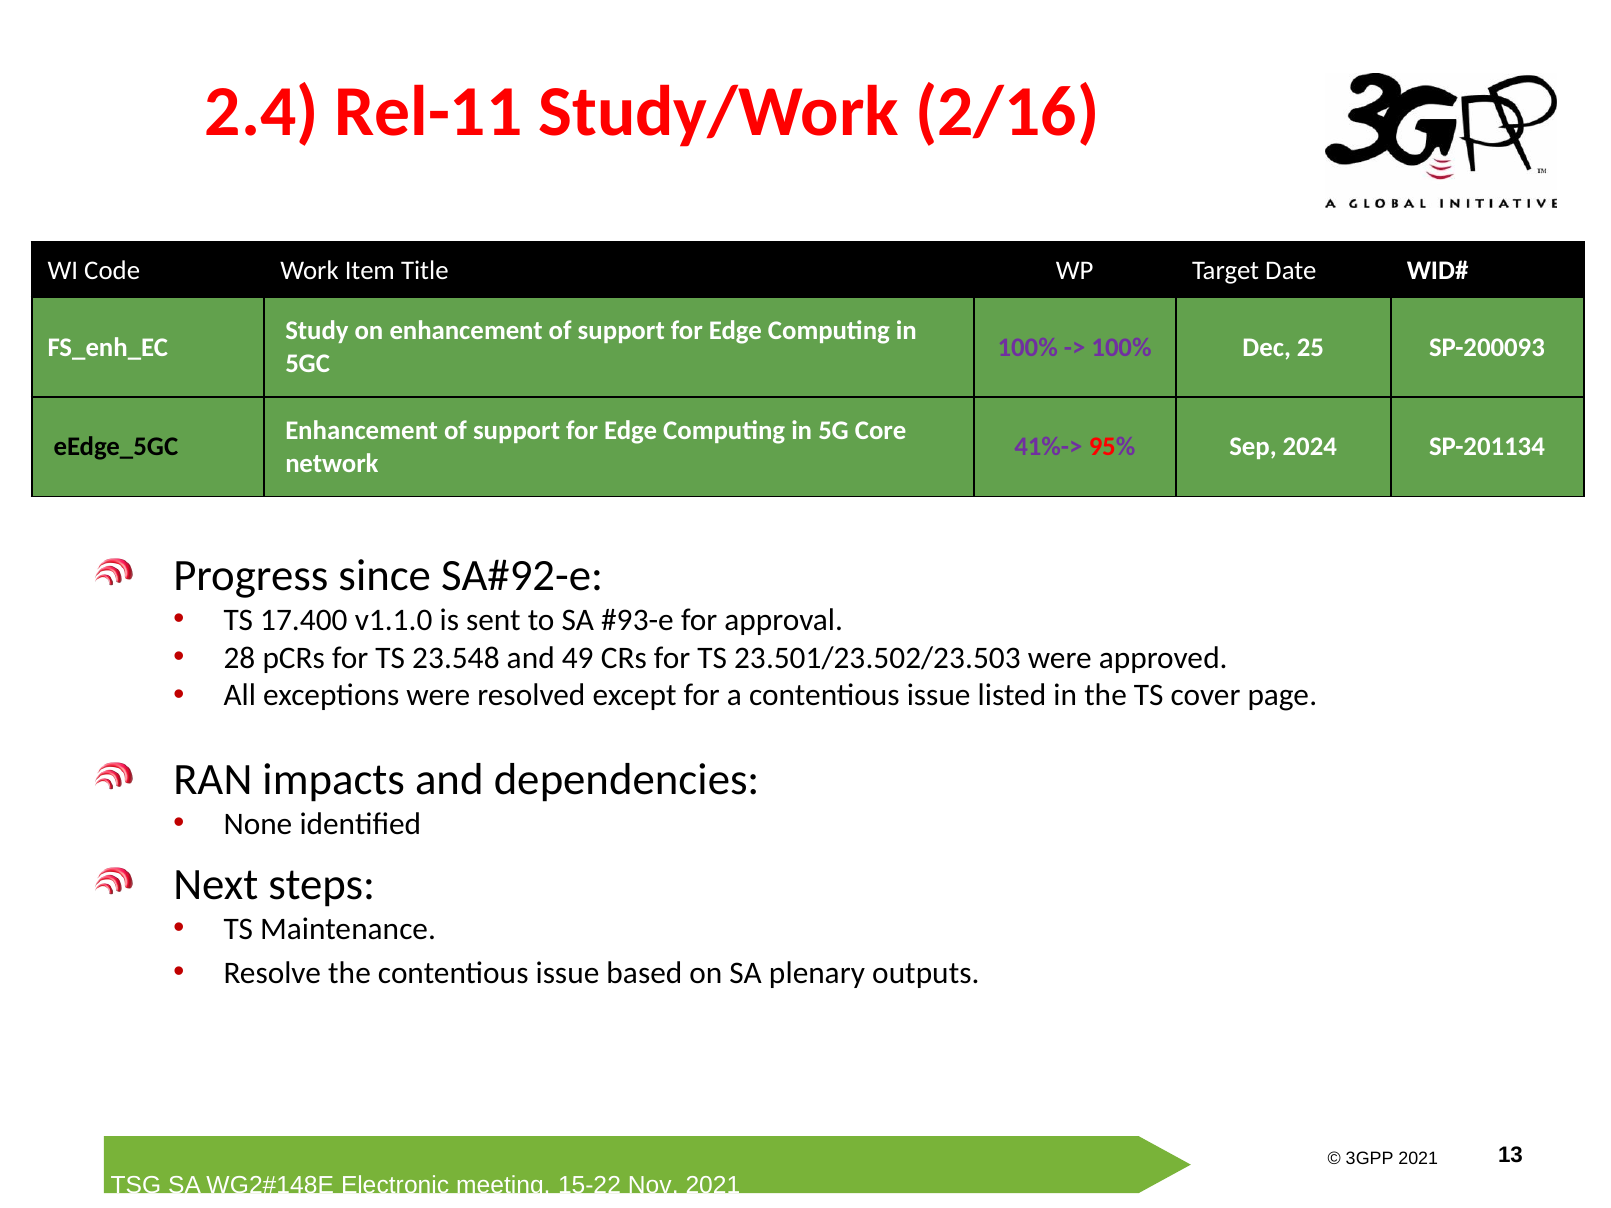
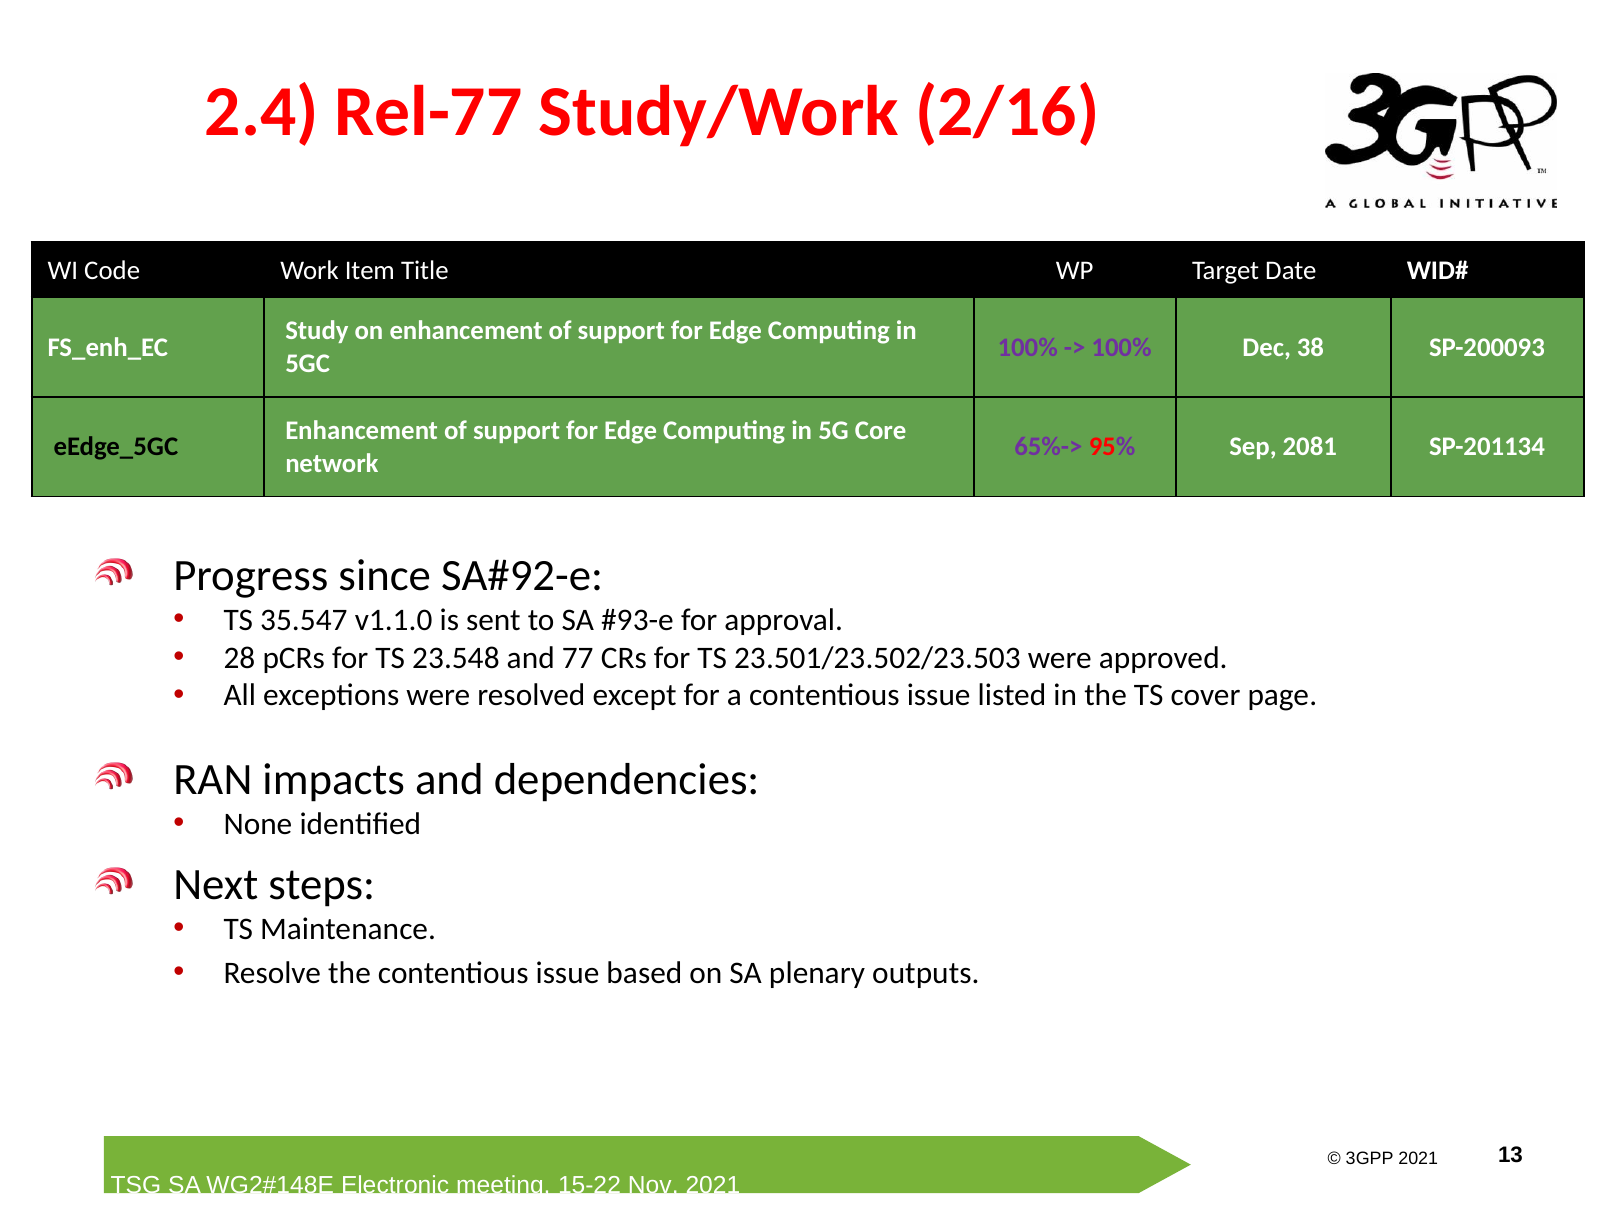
Rel-11: Rel-11 -> Rel-77
25: 25 -> 38
41%->: 41%-> -> 65%->
2024: 2024 -> 2081
17.400: 17.400 -> 35.547
49: 49 -> 77
